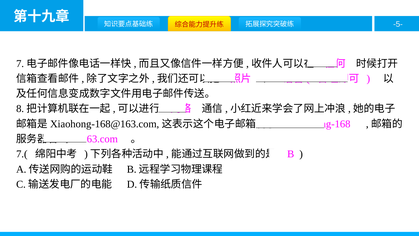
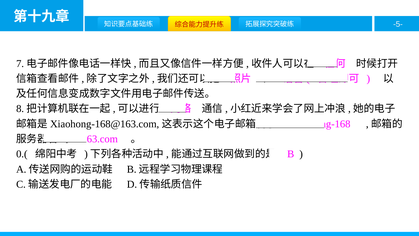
7.(: 7.( -> 0.(
